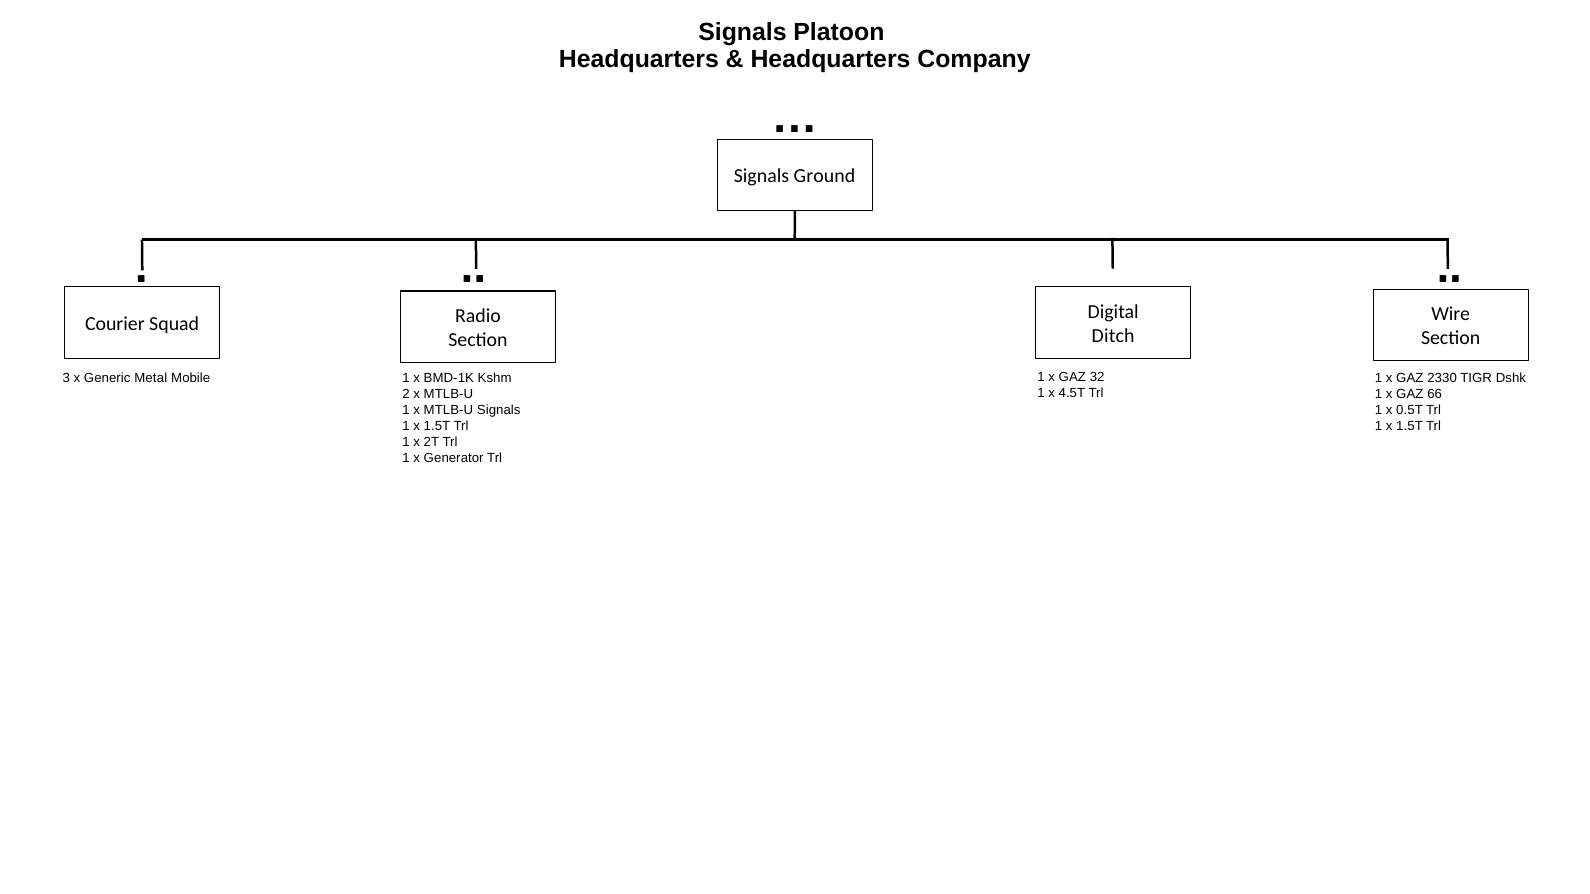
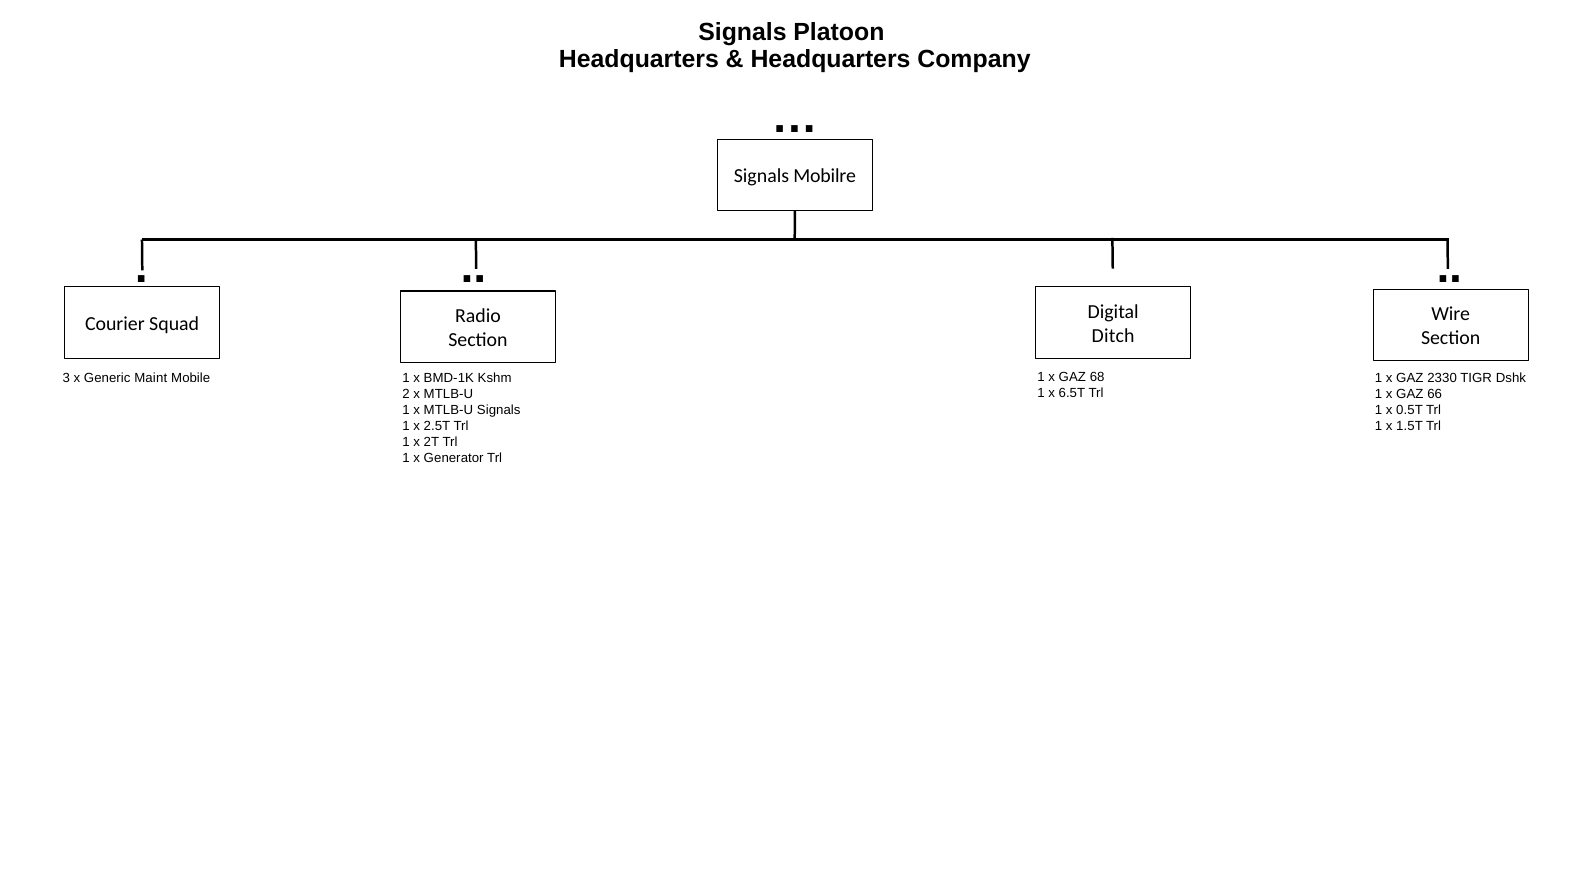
Ground: Ground -> Mobilre
32: 32 -> 68
Metal: Metal -> Maint
4.5T: 4.5T -> 6.5T
1.5T at (437, 426): 1.5T -> 2.5T
